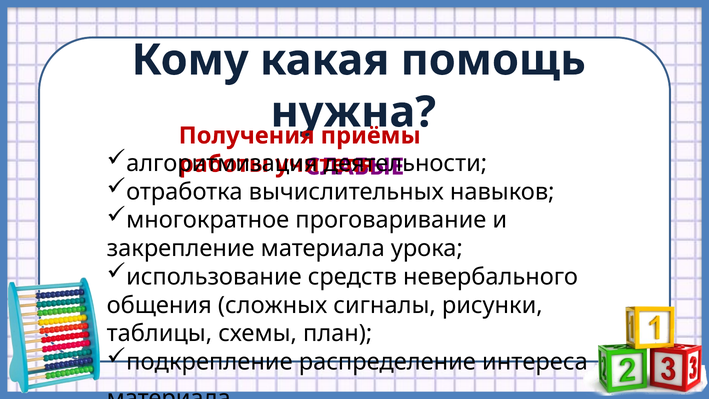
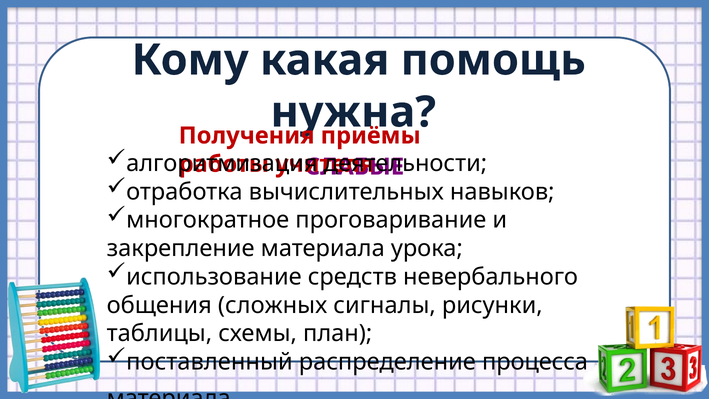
подкрепление: подкрепление -> поставленный
интереса: интереса -> процесса
